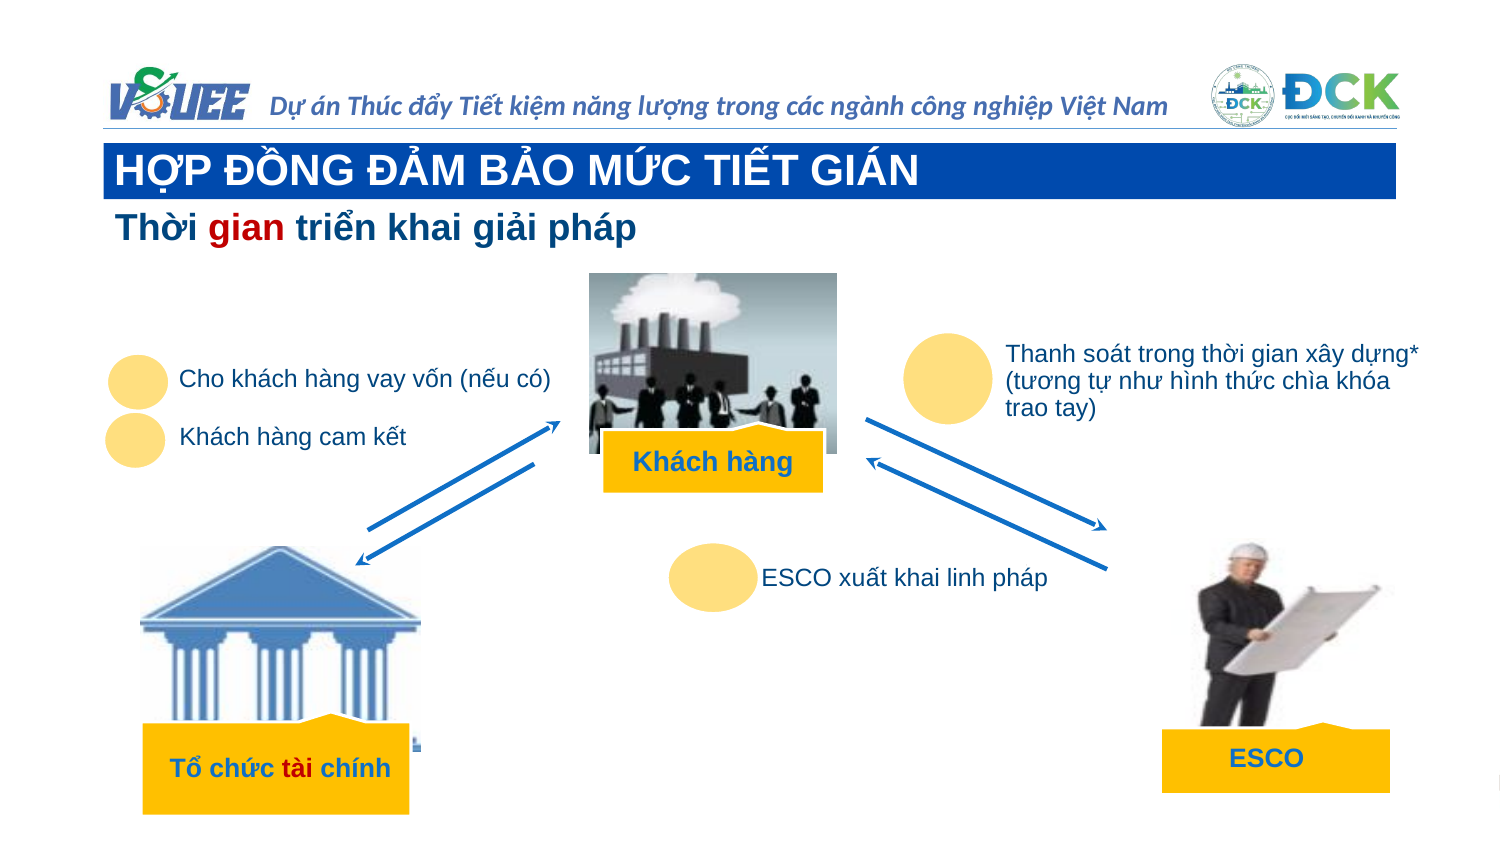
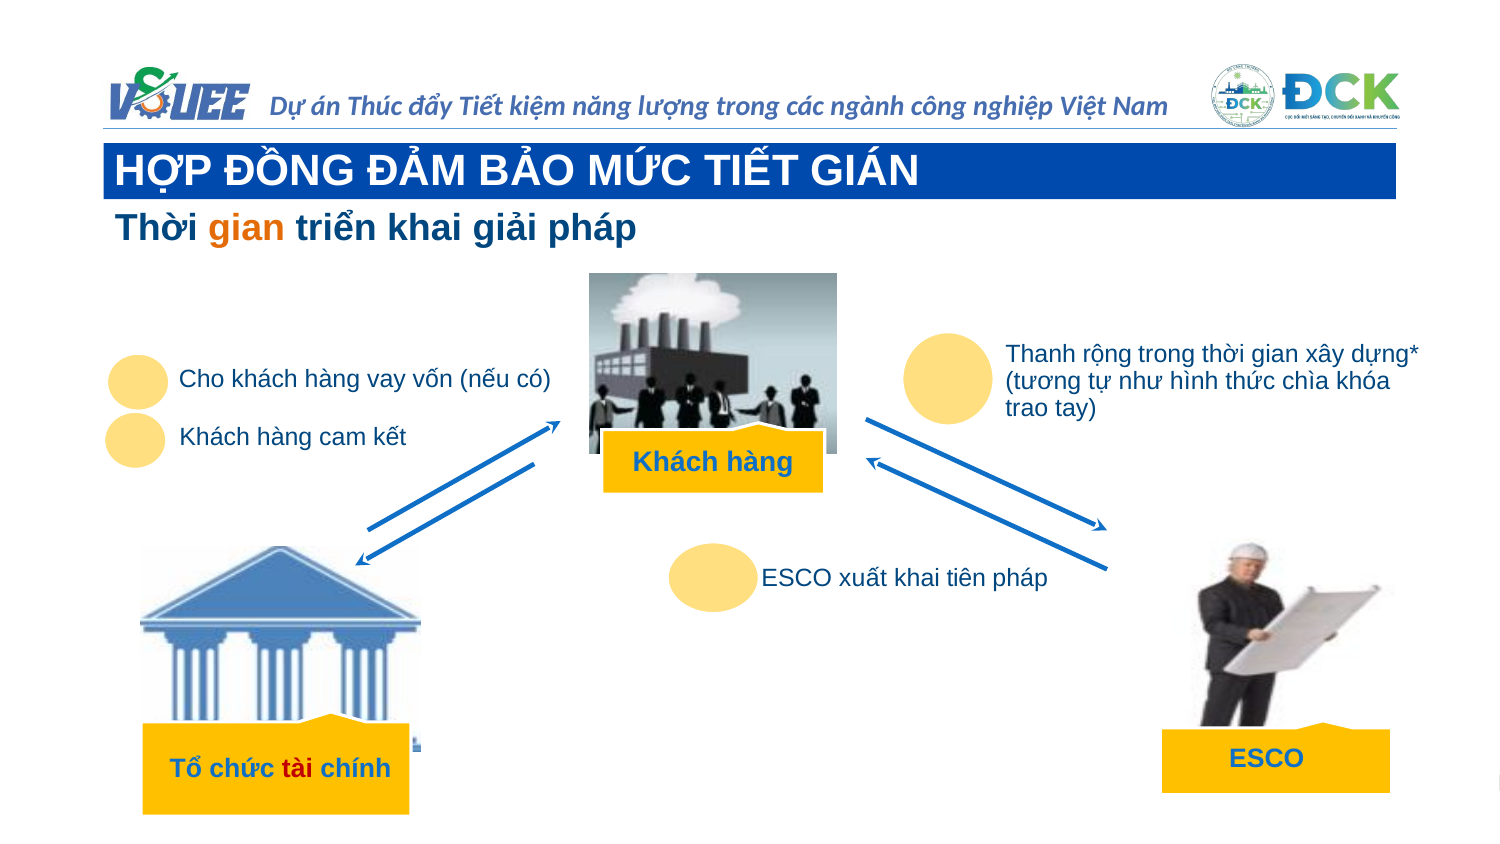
gian at (247, 229) colour: red -> orange
soát: soát -> rộng
linh: linh -> tiên
